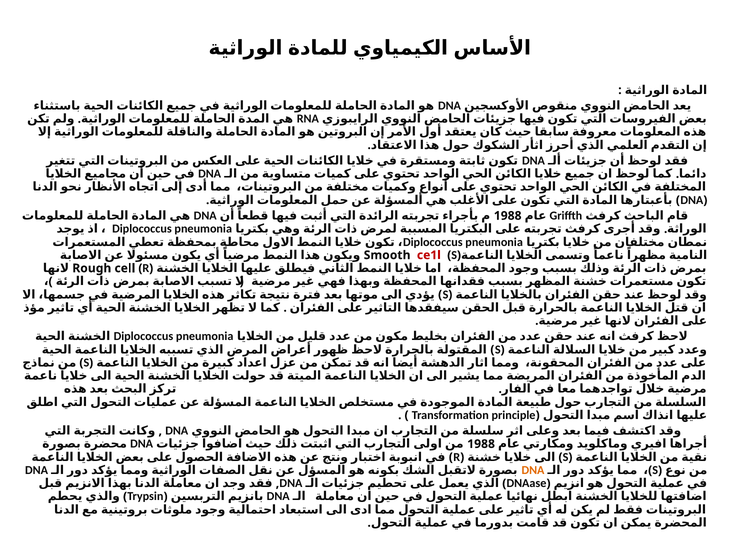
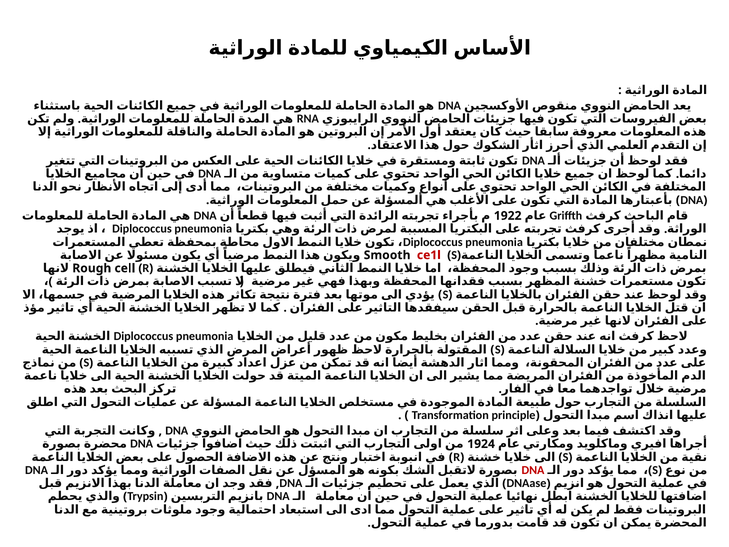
1988 at (508, 216): 1988 -> 1922
1988 at (481, 444): 1988 -> 1924
DNA at (533, 470) colour: orange -> red
